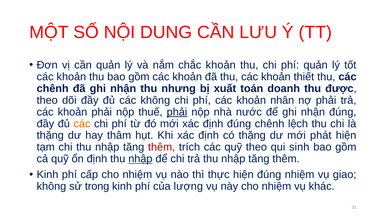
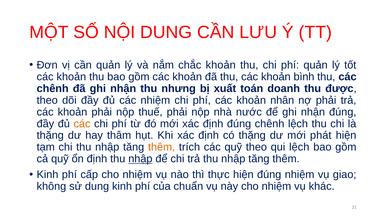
thiết: thiết -> bình
các không: không -> nhiệm
phải at (177, 112) underline: present -> none
thêm at (162, 147) colour: red -> orange
qui sinh: sinh -> lệch
sử trong: trong -> dung
lượng: lượng -> chuẩn
